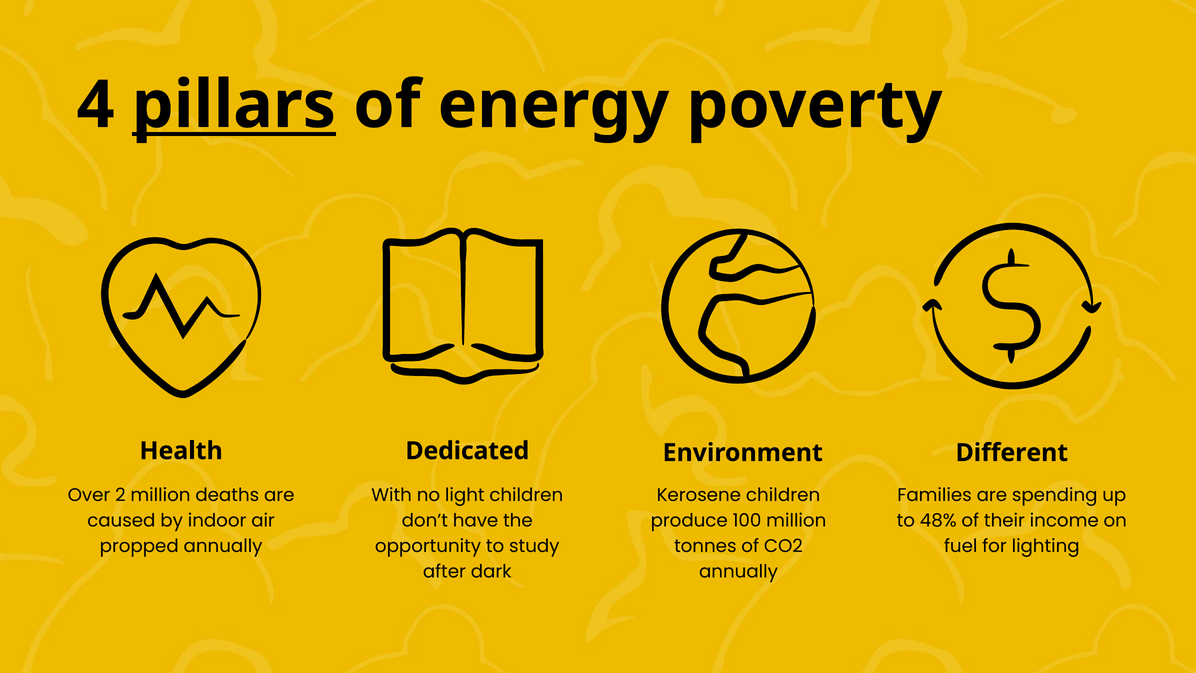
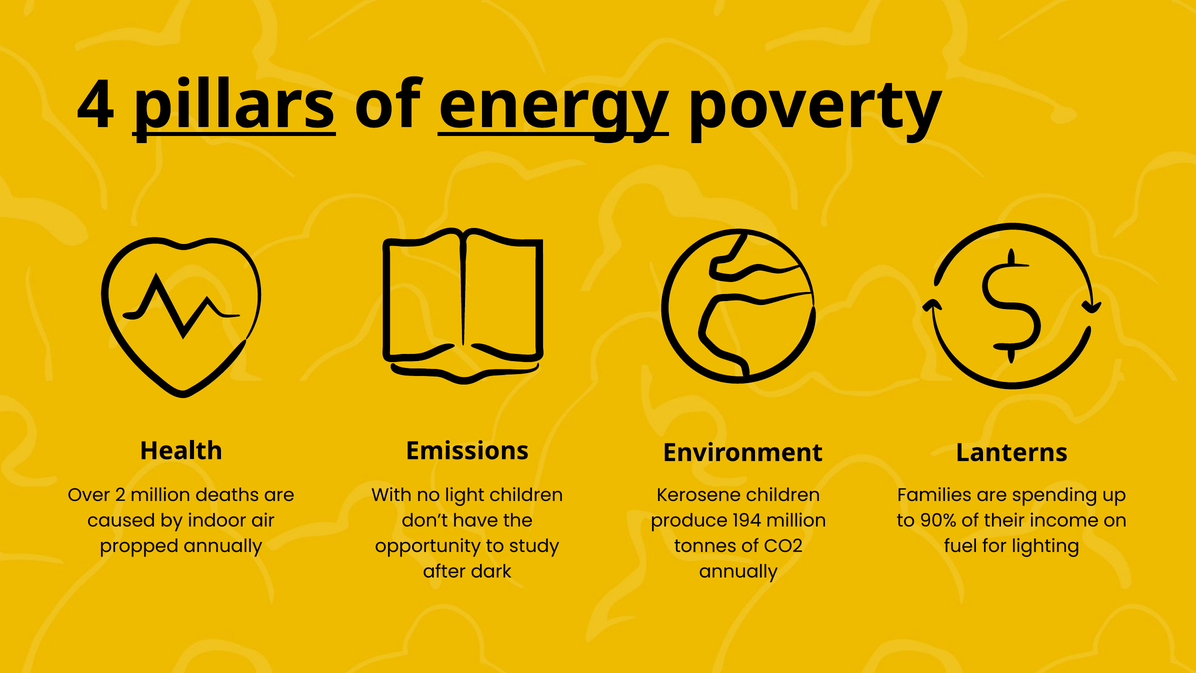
energy underline: none -> present
Dedicated: Dedicated -> Emissions
Different: Different -> Lanterns
100: 100 -> 194
48%: 48% -> 90%
